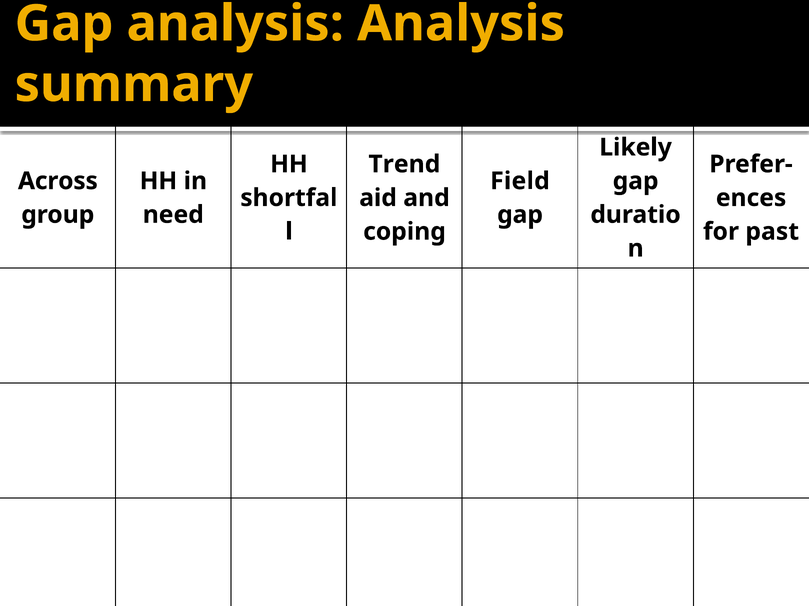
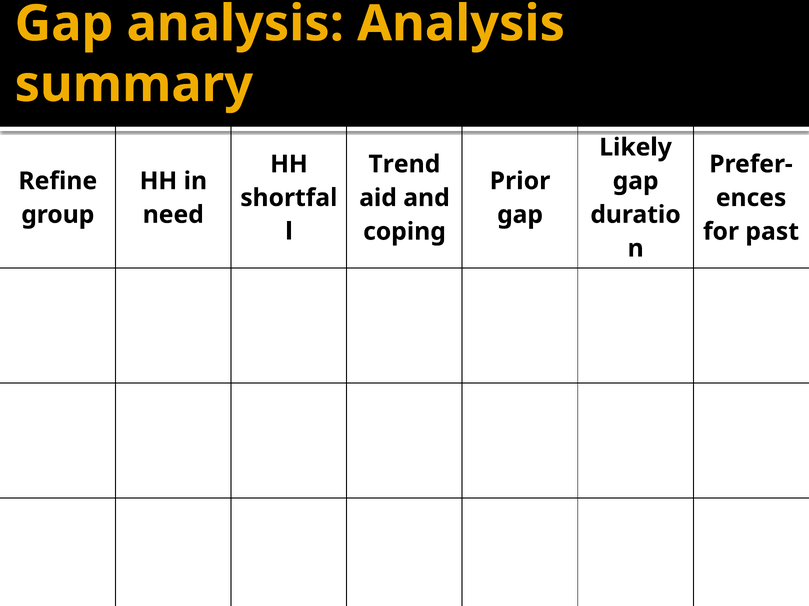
Across: Across -> Refine
Field: Field -> Prior
